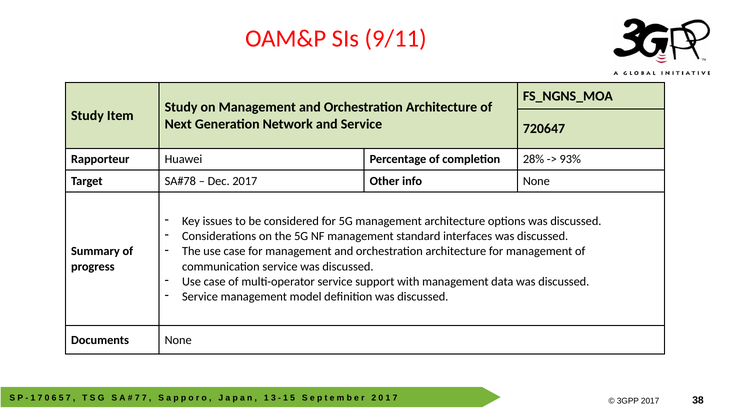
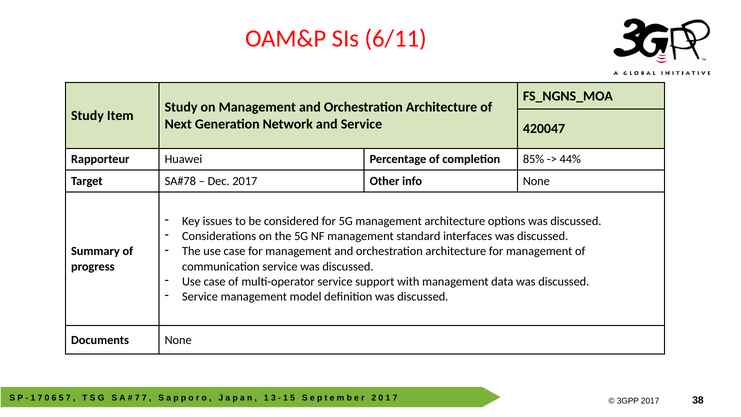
9/11: 9/11 -> 6/11
720647: 720647 -> 420047
28%: 28% -> 85%
93%: 93% -> 44%
